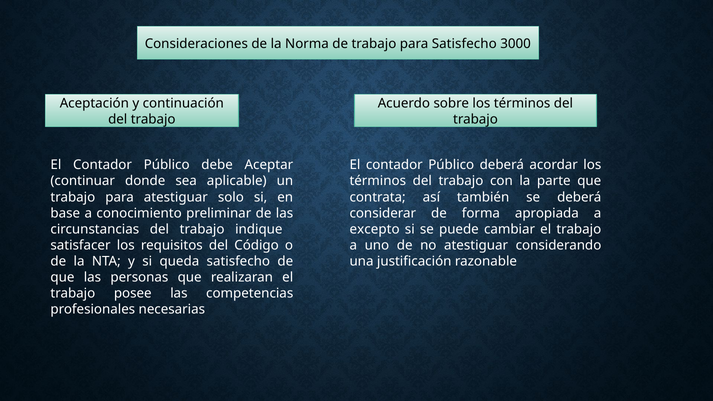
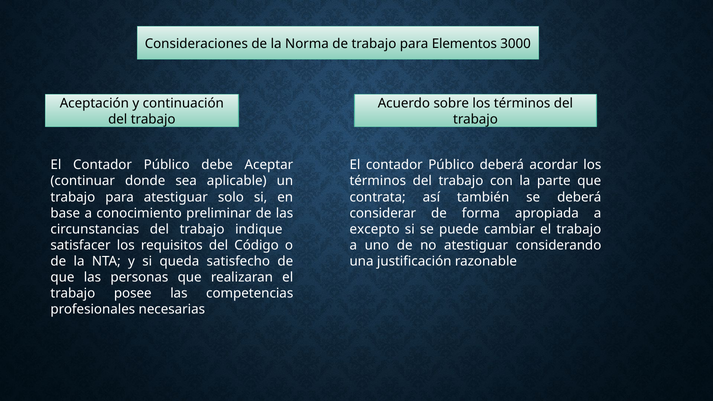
para Satisfecho: Satisfecho -> Elementos
